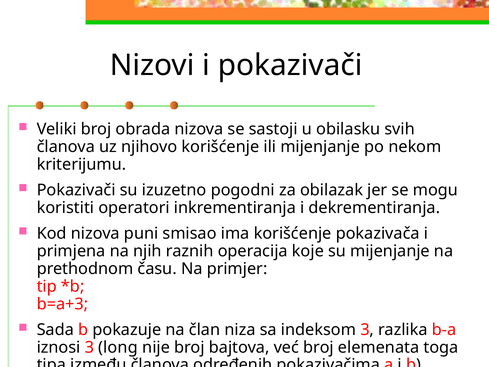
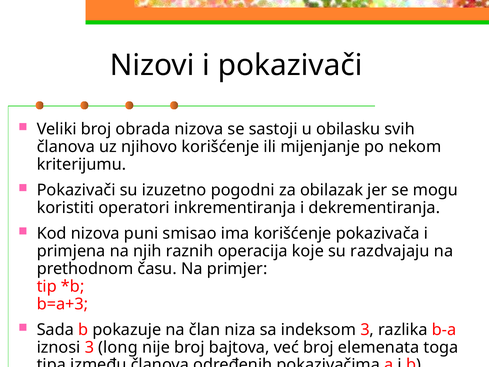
su mijenjanje: mijenjanje -> razdvajaju
